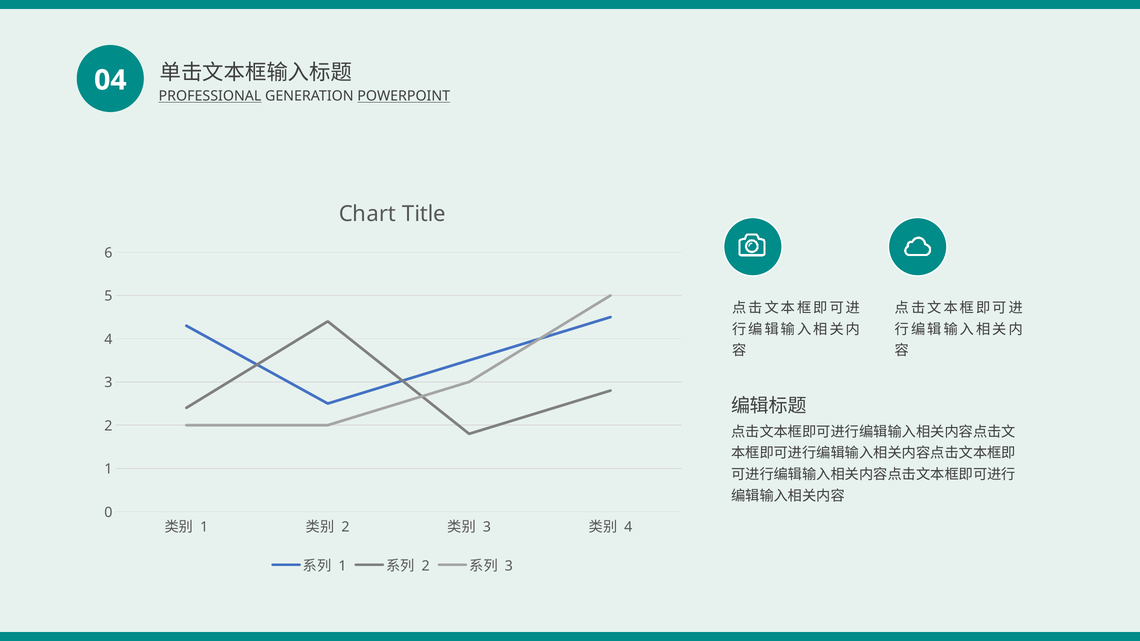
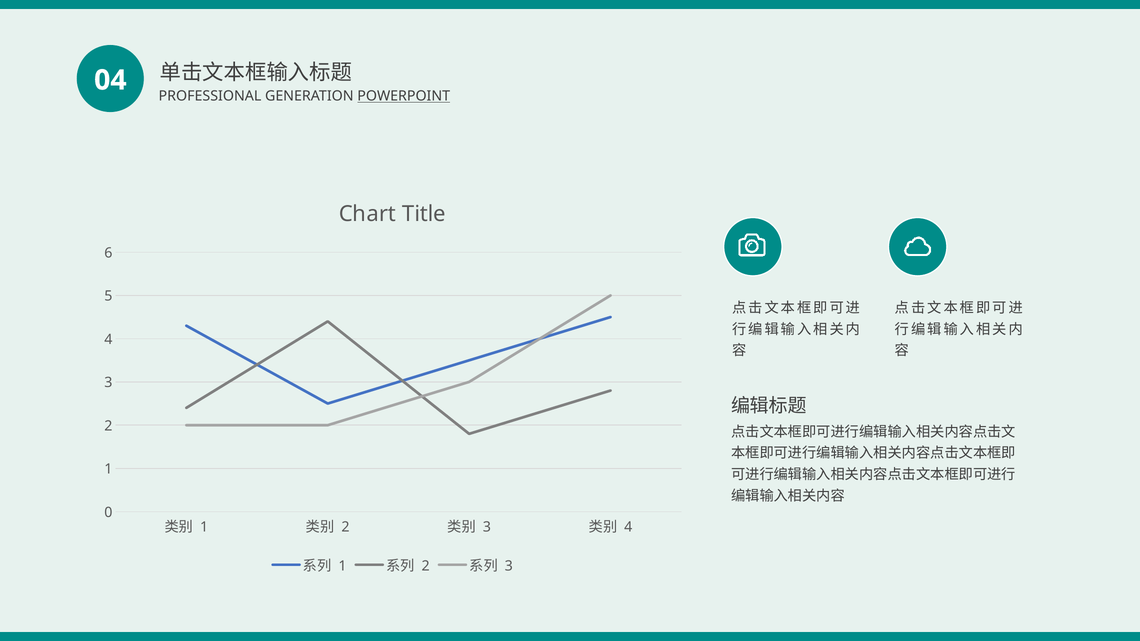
PROFESSIONAL underline: present -> none
